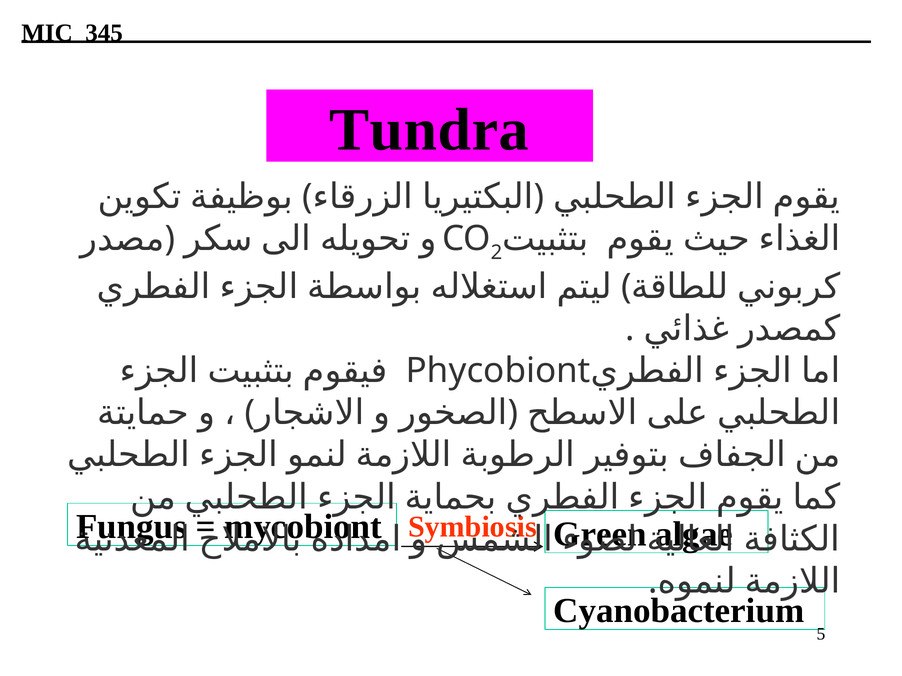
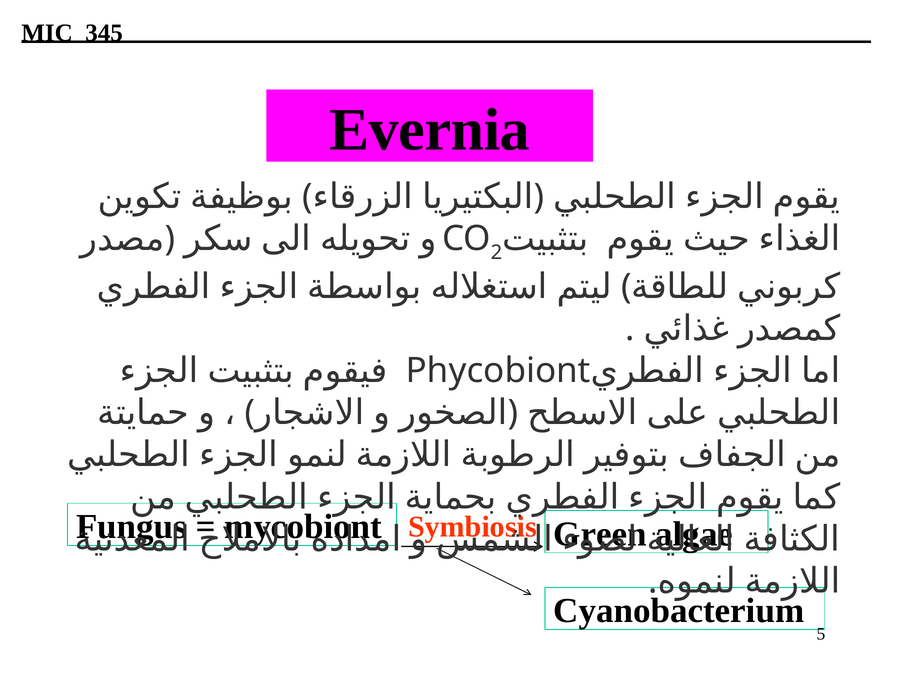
Tundra: Tundra -> Evernia
